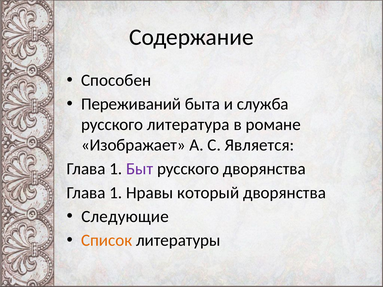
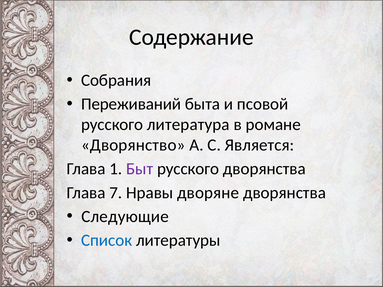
Способен: Способен -> Собрания
служба: служба -> псовой
Изображает: Изображает -> Дворянство
1 at (116, 193): 1 -> 7
который: который -> дворяне
Список colour: orange -> blue
